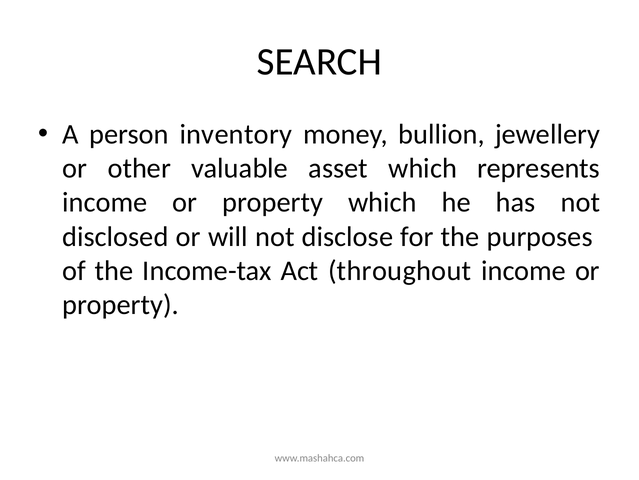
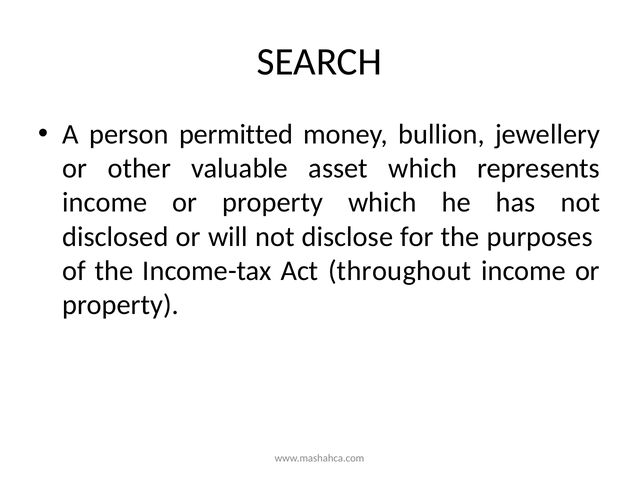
inventory: inventory -> permitted
